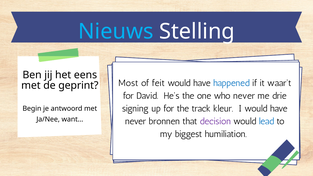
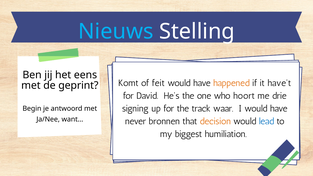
Most: Most -> Komt
happened colour: blue -> orange
waar't: waar't -> have't
who never: never -> hoort
kleur: kleur -> waar
decision colour: purple -> orange
